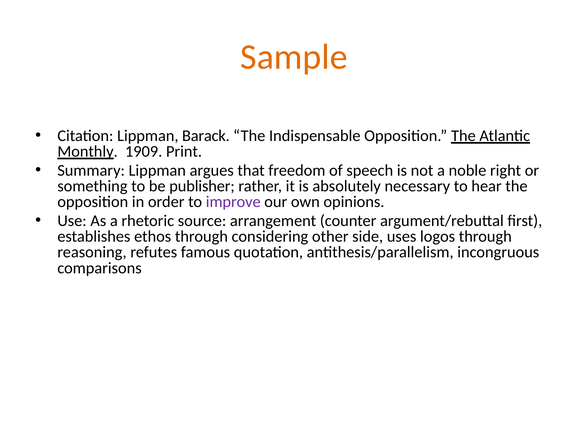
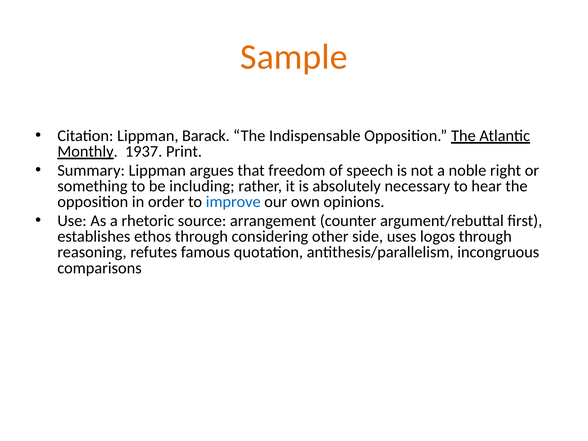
1909: 1909 -> 1937
publisher: publisher -> including
improve colour: purple -> blue
